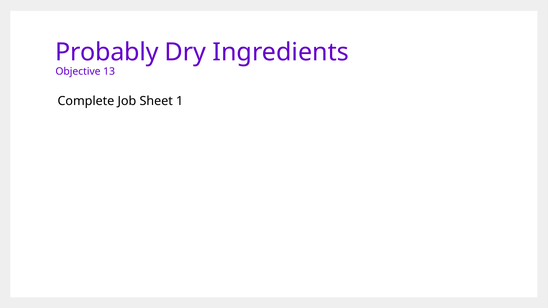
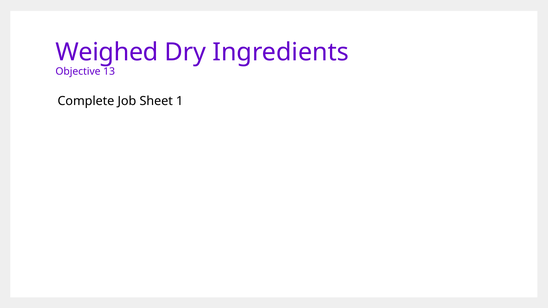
Probably: Probably -> Weighed
